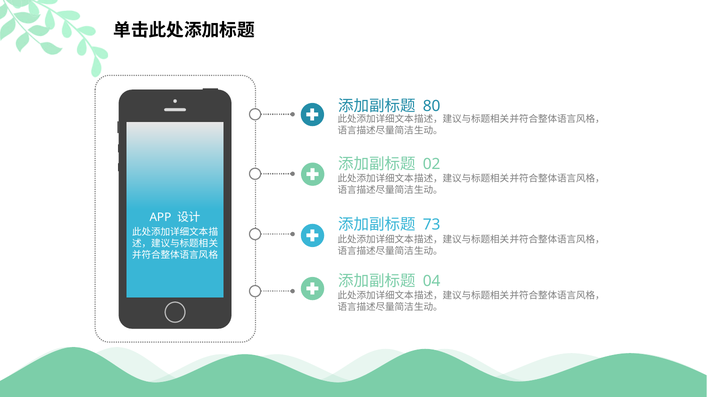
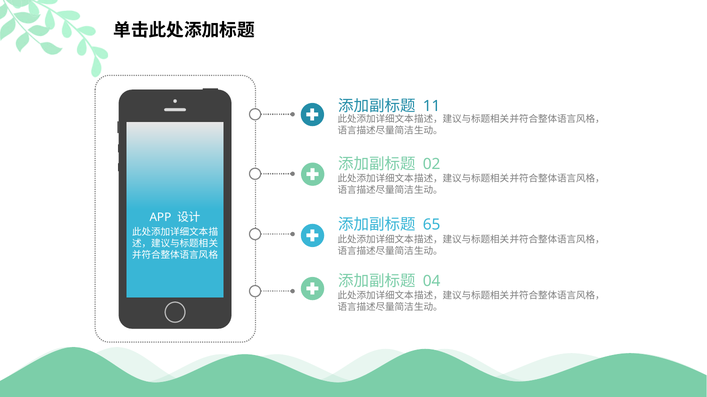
80: 80 -> 11
73: 73 -> 65
